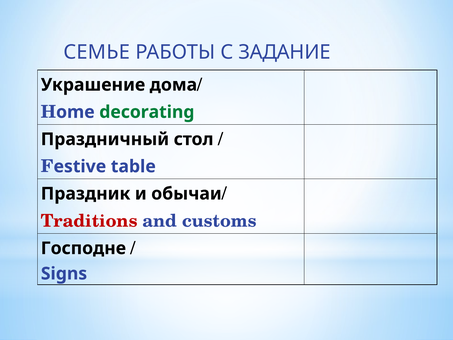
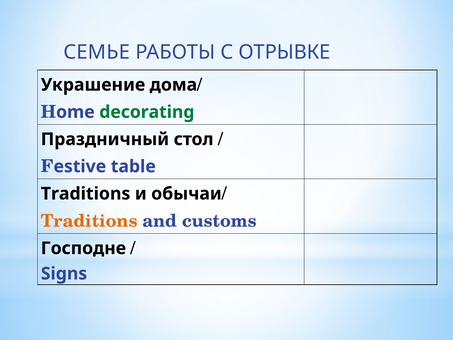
ЗАДАНИЕ: ЗАДАНИЕ -> ОТРЫВКЕ
Праздник at (86, 194): Праздник -> Traditions
Traditions at (89, 221) colour: red -> orange
